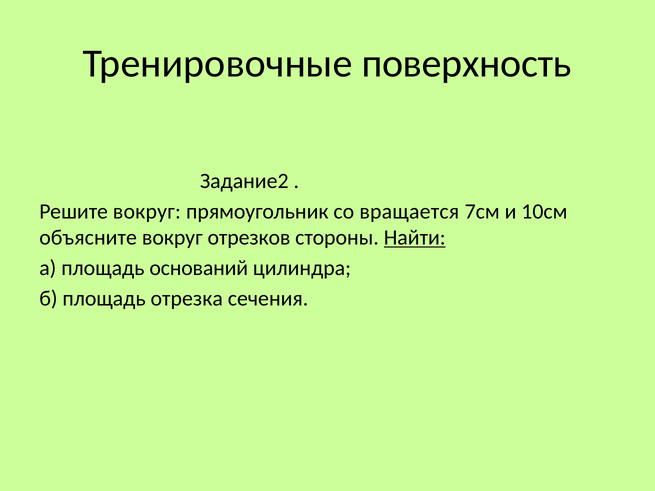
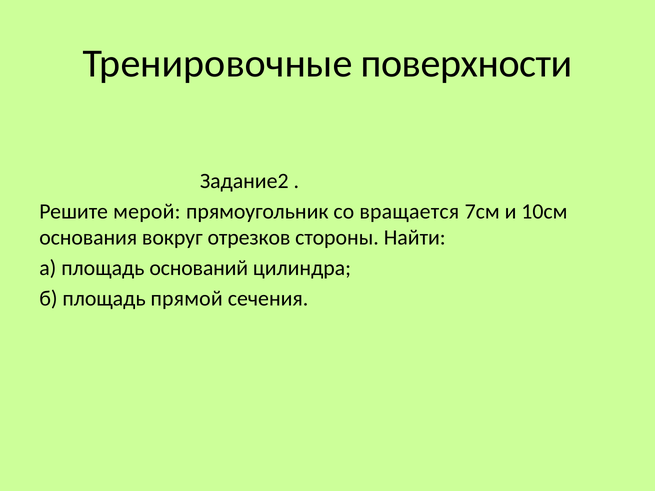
поверхность: поверхность -> поверхности
Решите вокруг: вокруг -> мерой
объясните: объясните -> основания
Найти underline: present -> none
отрезка: отрезка -> прямой
